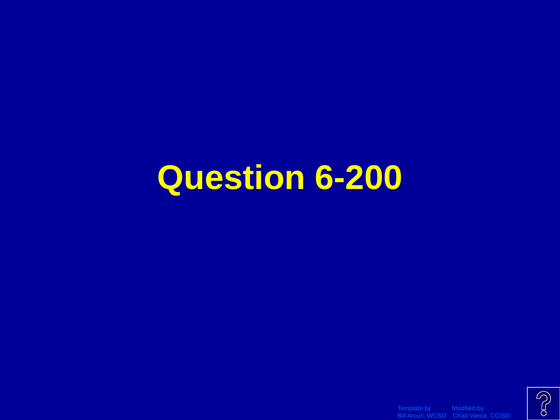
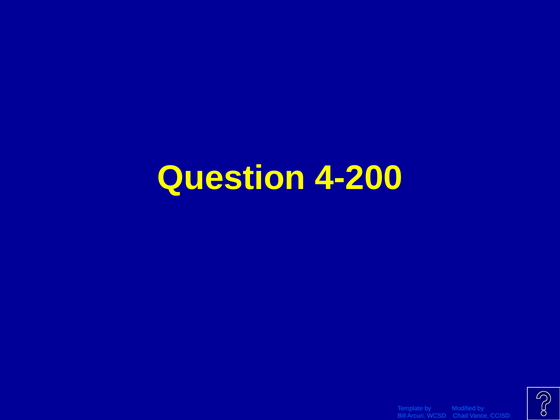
6-200: 6-200 -> 4-200
